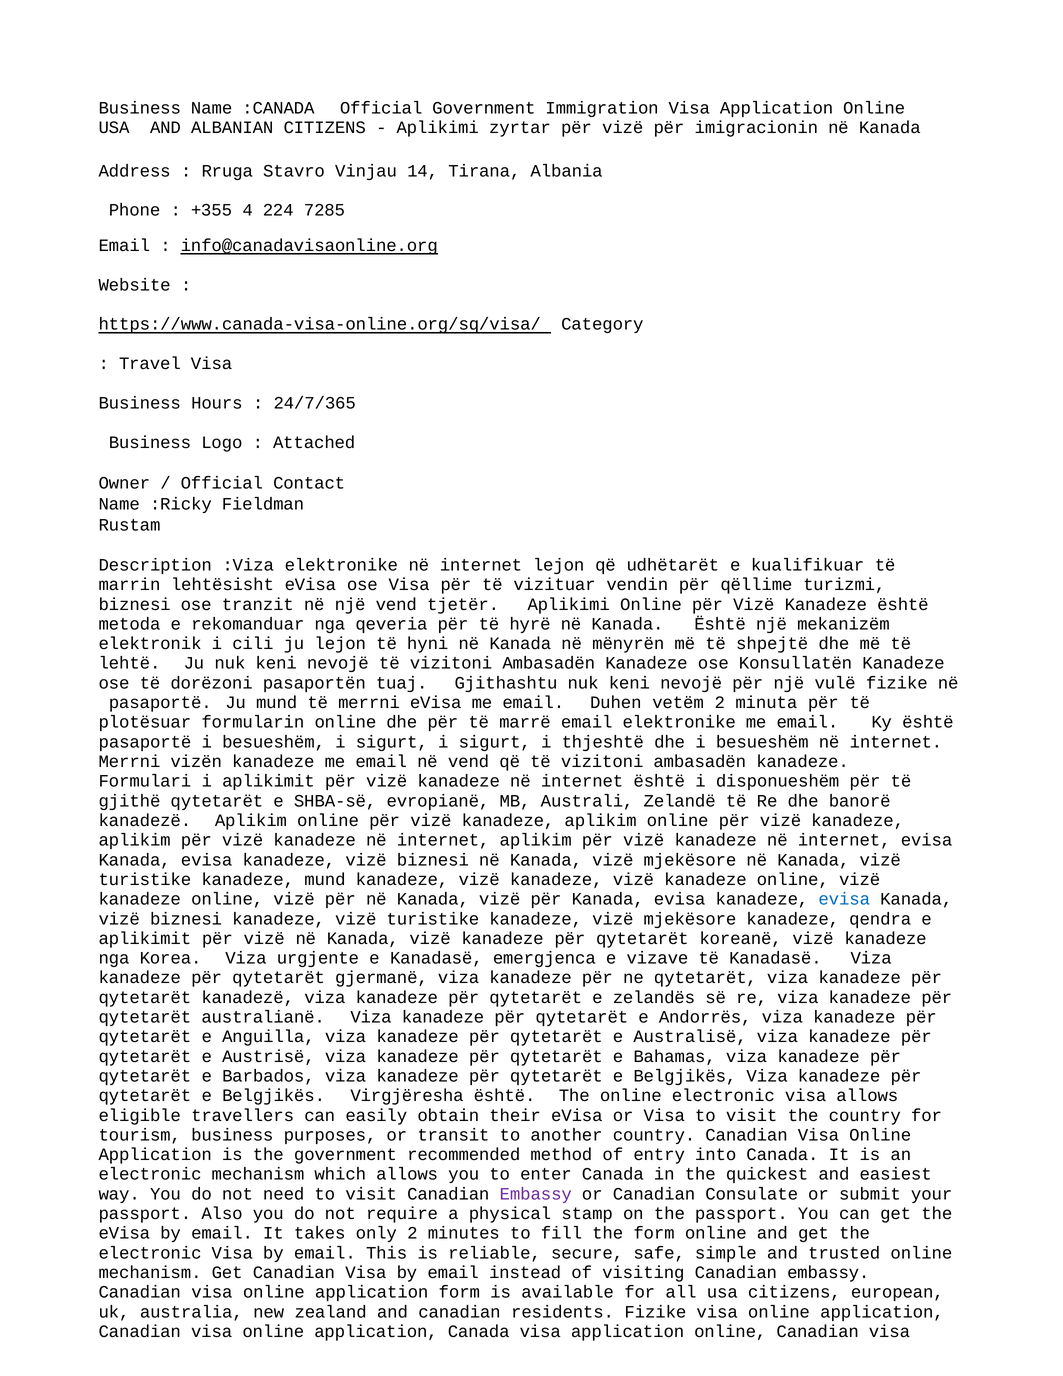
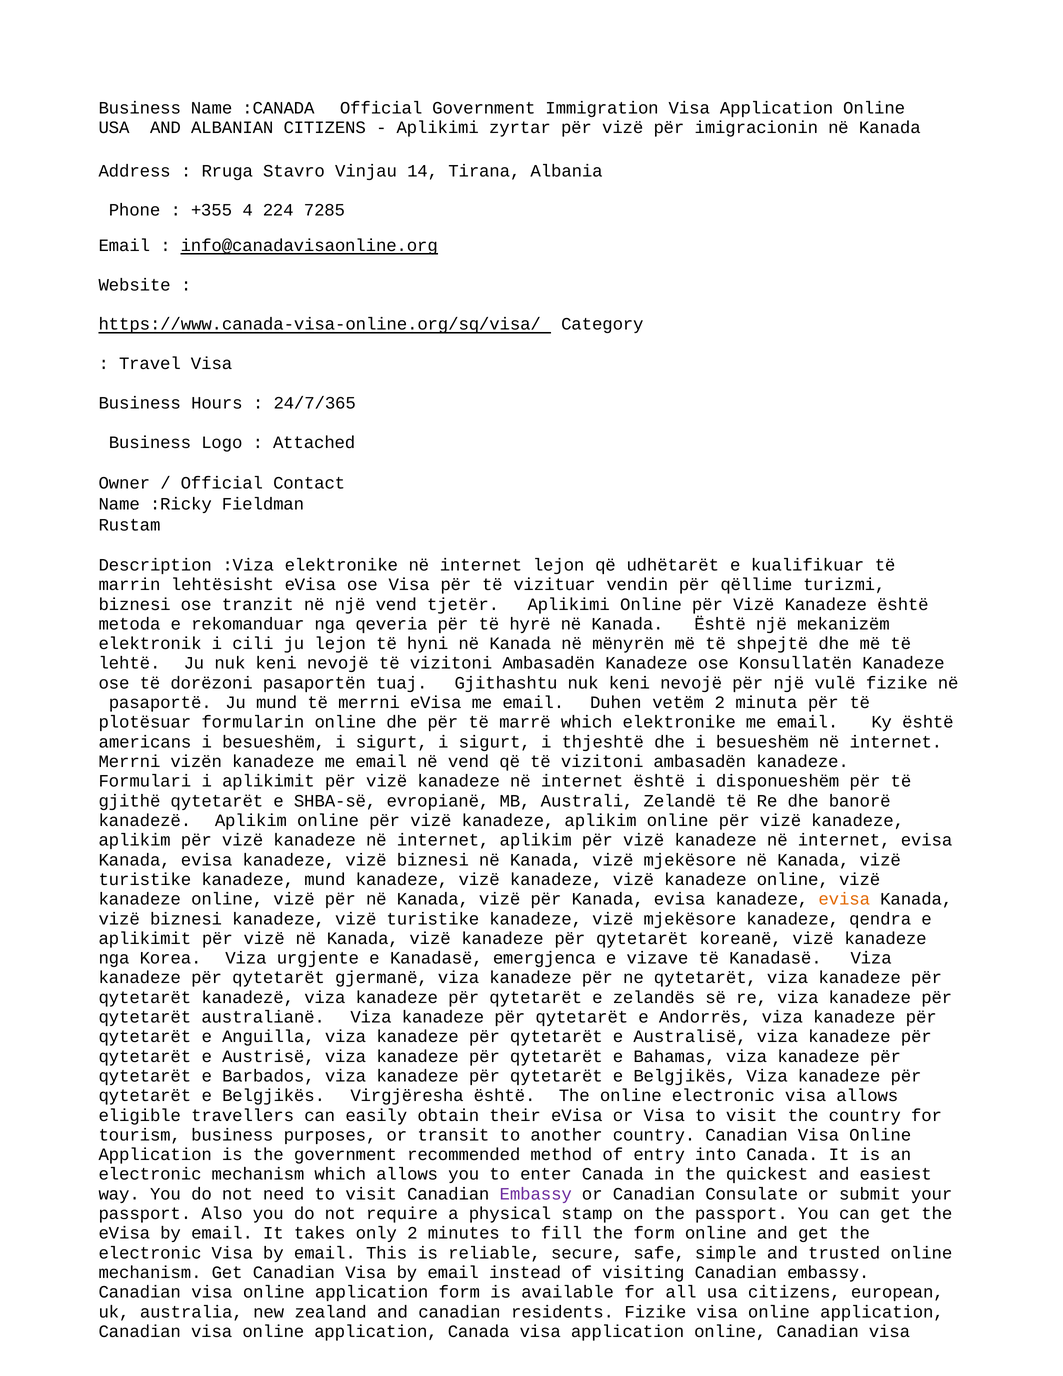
marrë email: email -> which
pasaportë at (145, 742): pasaportë -> americans
evisa at (844, 899) colour: blue -> orange
